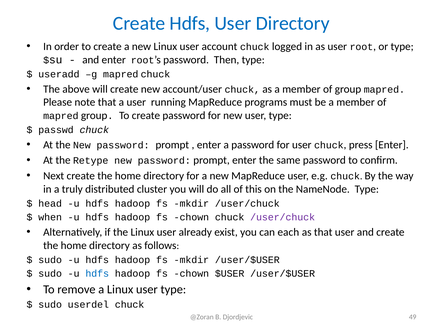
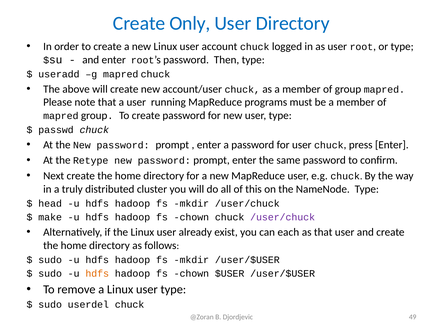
Create Hdfs: Hdfs -> Only
when: when -> make
hdfs at (97, 274) colour: blue -> orange
